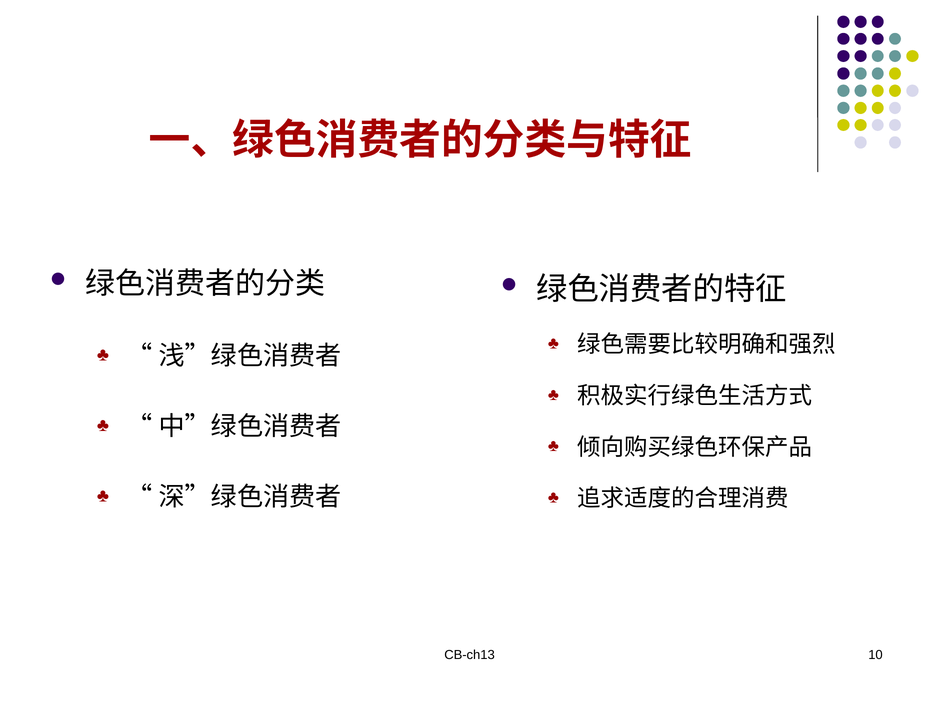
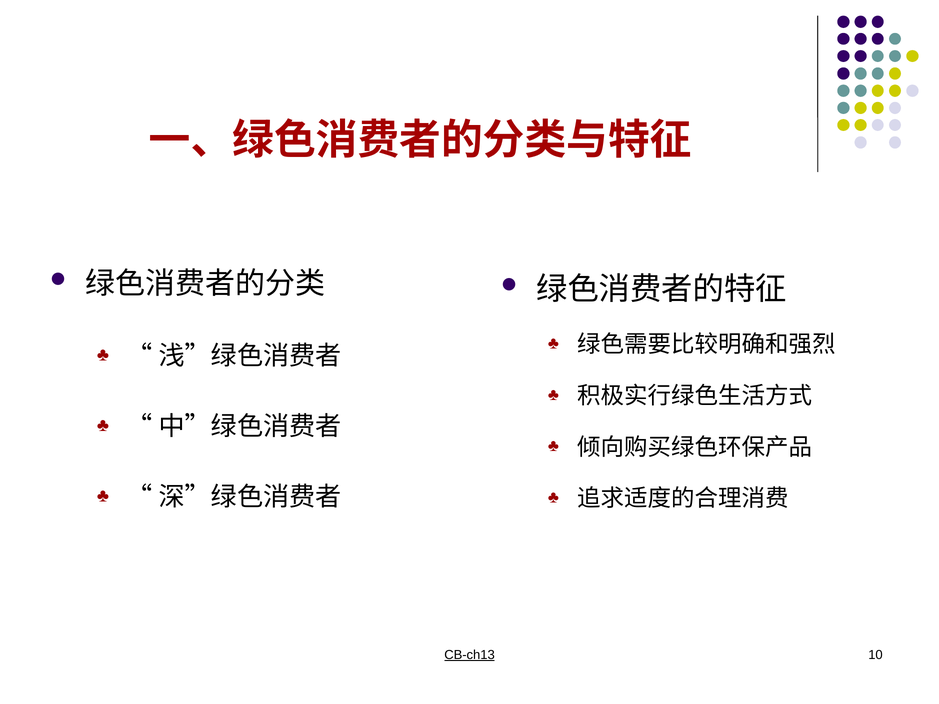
CB-ch13 underline: none -> present
